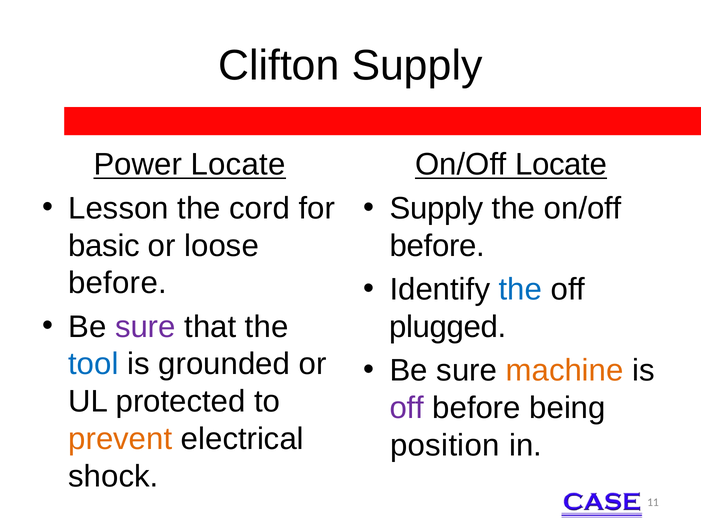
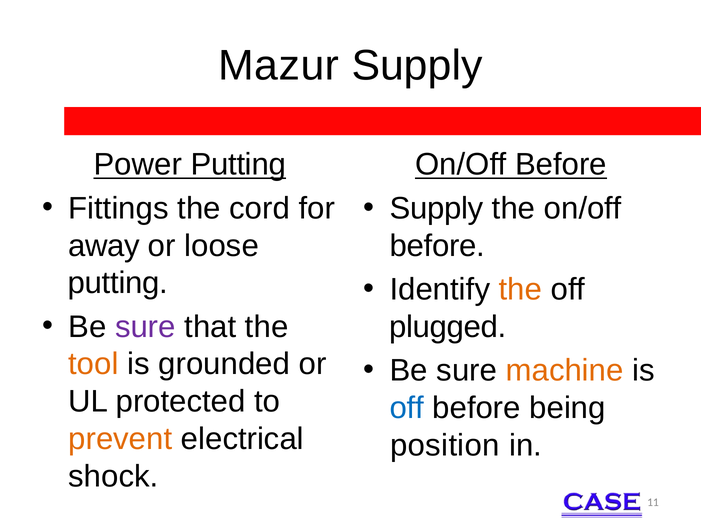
Clifton: Clifton -> Mazur
Power Locate: Locate -> Putting
Locate at (561, 165): Locate -> Before
Lesson: Lesson -> Fittings
basic: basic -> away
before at (118, 283): before -> putting
the at (520, 289) colour: blue -> orange
tool colour: blue -> orange
off at (407, 408) colour: purple -> blue
